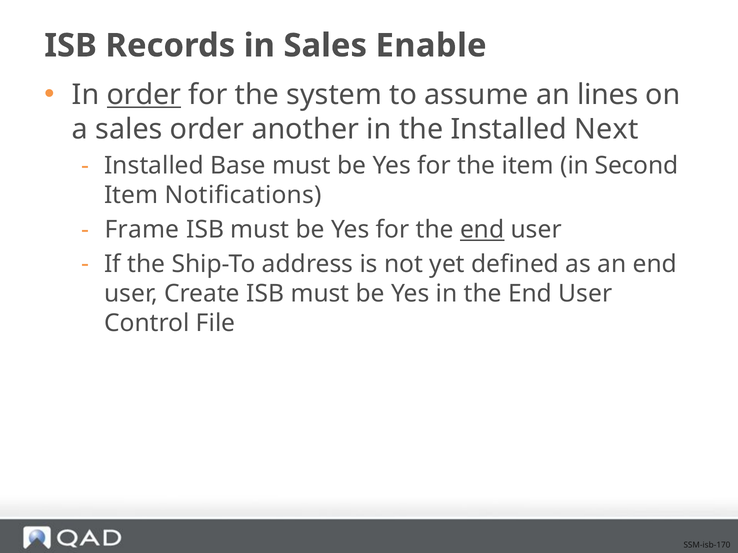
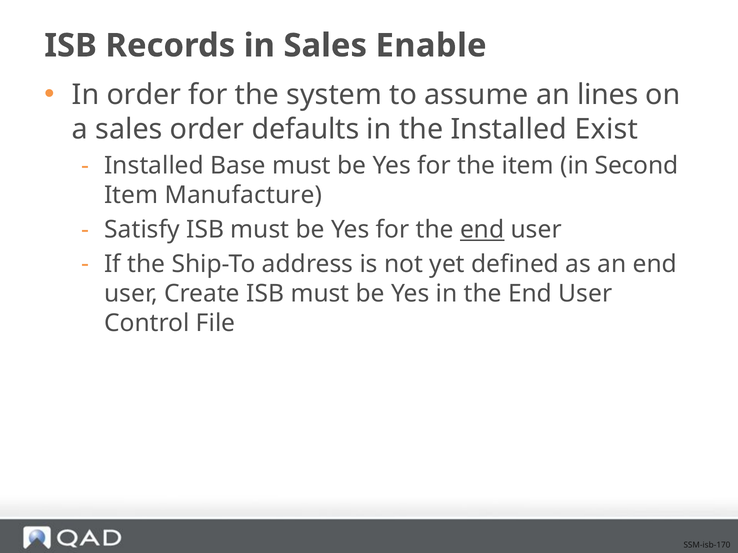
order at (144, 95) underline: present -> none
another: another -> defaults
Next: Next -> Exist
Notifications: Notifications -> Manufacture
Frame: Frame -> Satisfy
